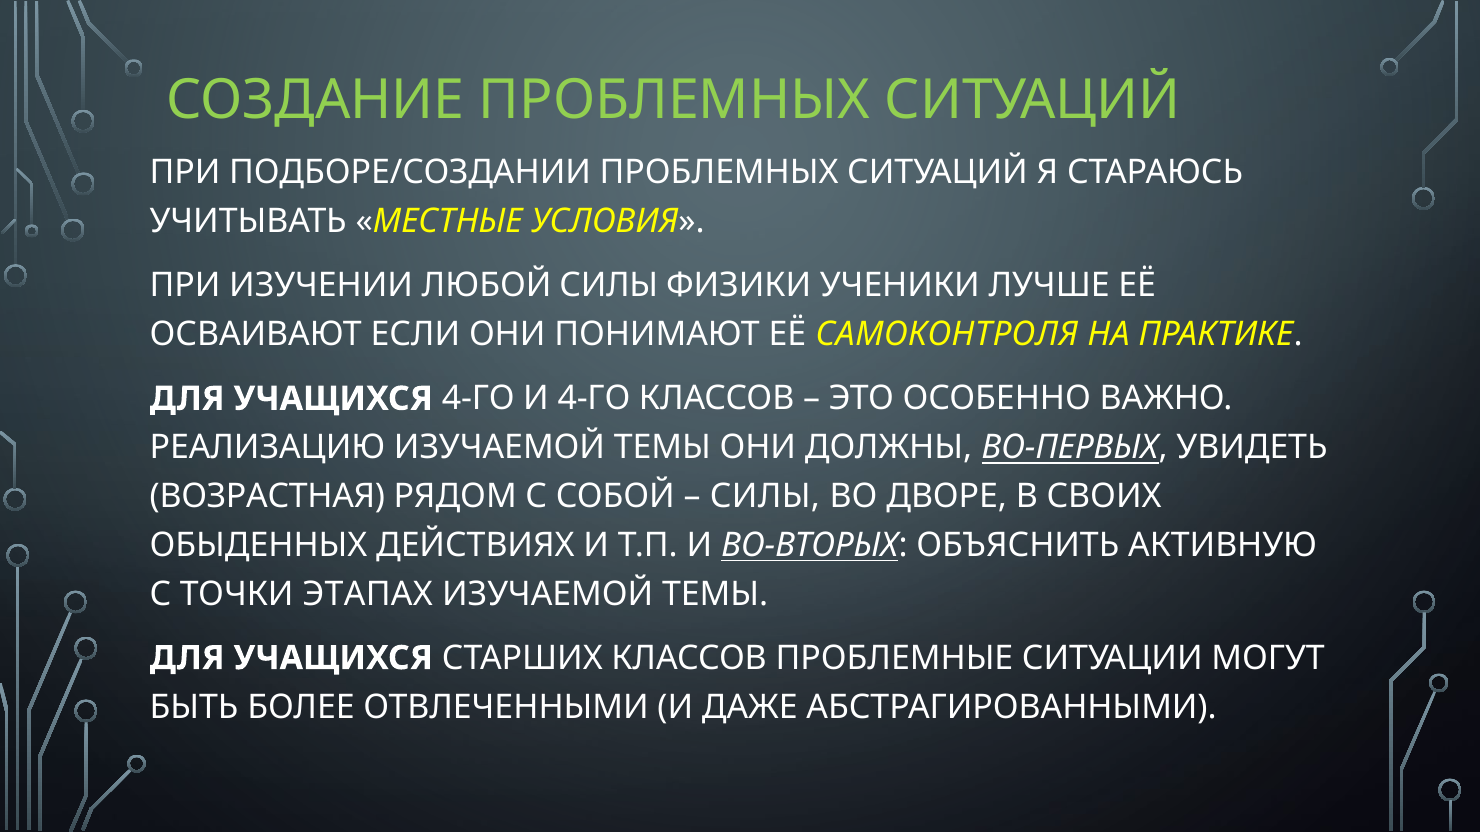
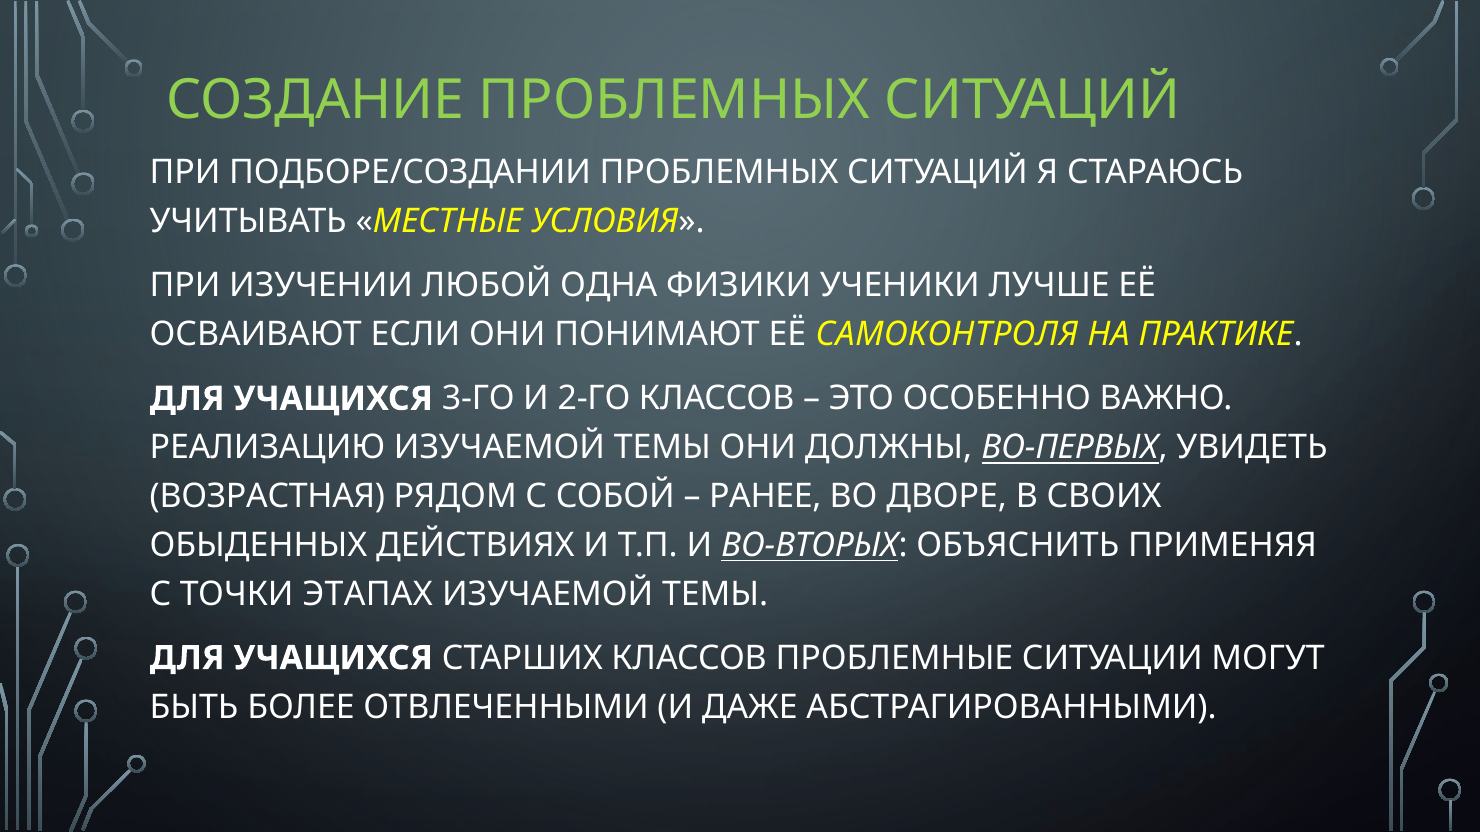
ЛЮБОЙ СИЛЫ: СИЛЫ -> ОДНА
УЧАЩИХСЯ 4-ГО: 4-ГО -> 3-ГО
И 4-ГО: 4-ГО -> 2-ГО
СИЛЫ at (765, 497): СИЛЫ -> РАНЕЕ
АКТИВНУЮ: АКТИВНУЮ -> ПРИМЕНЯЯ
